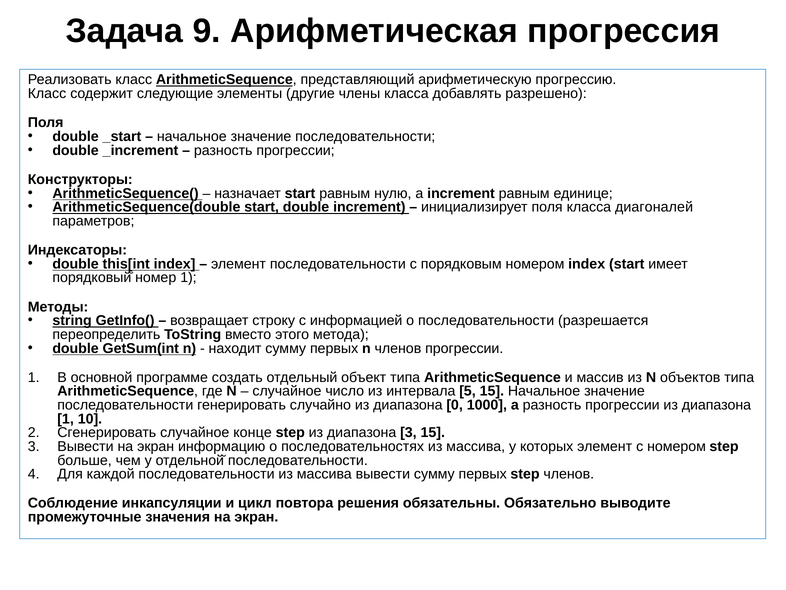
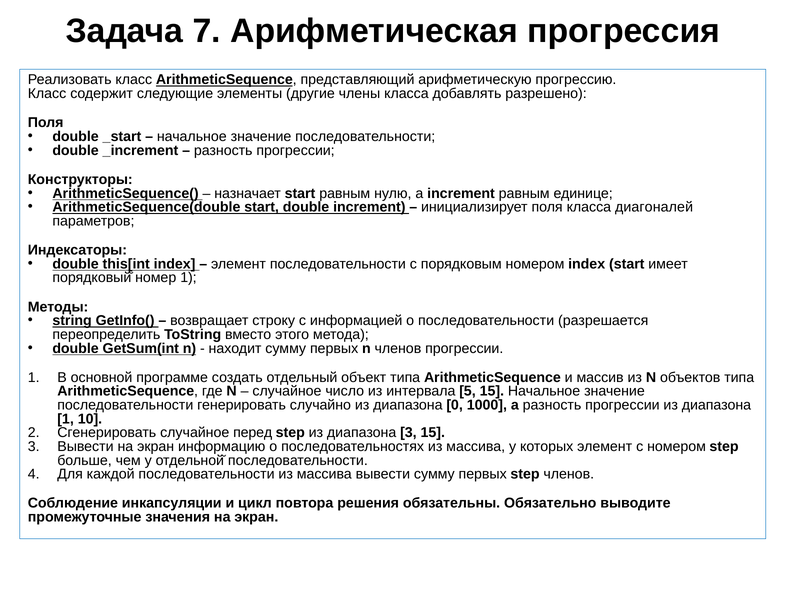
9: 9 -> 7
конце: конце -> перед
